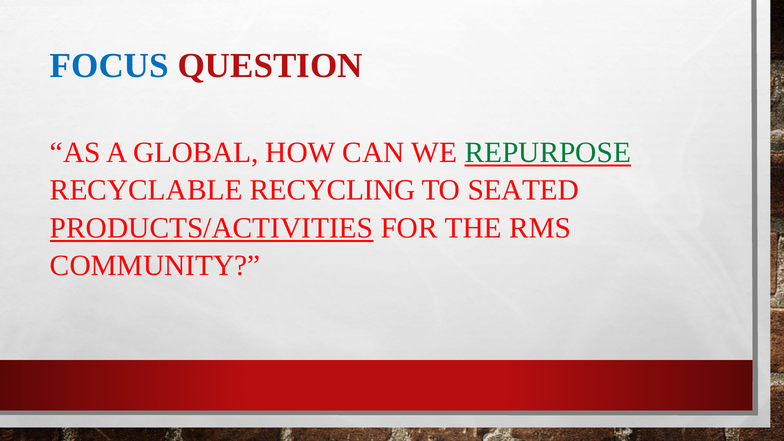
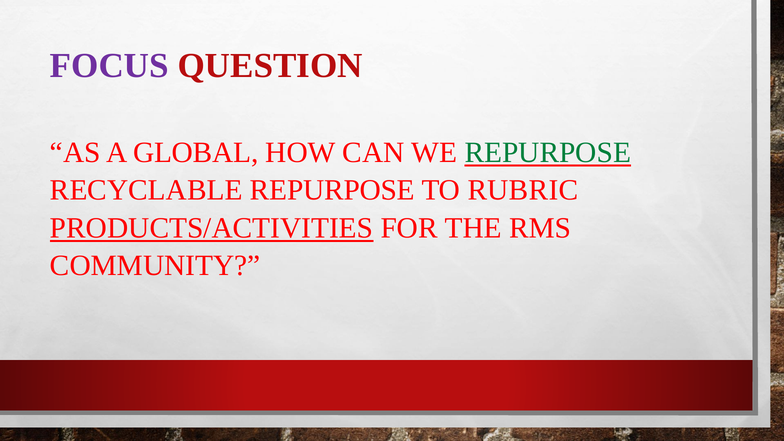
FOCUS colour: blue -> purple
RECYCLABLE RECYCLING: RECYCLING -> REPURPOSE
SEATED: SEATED -> RUBRIC
